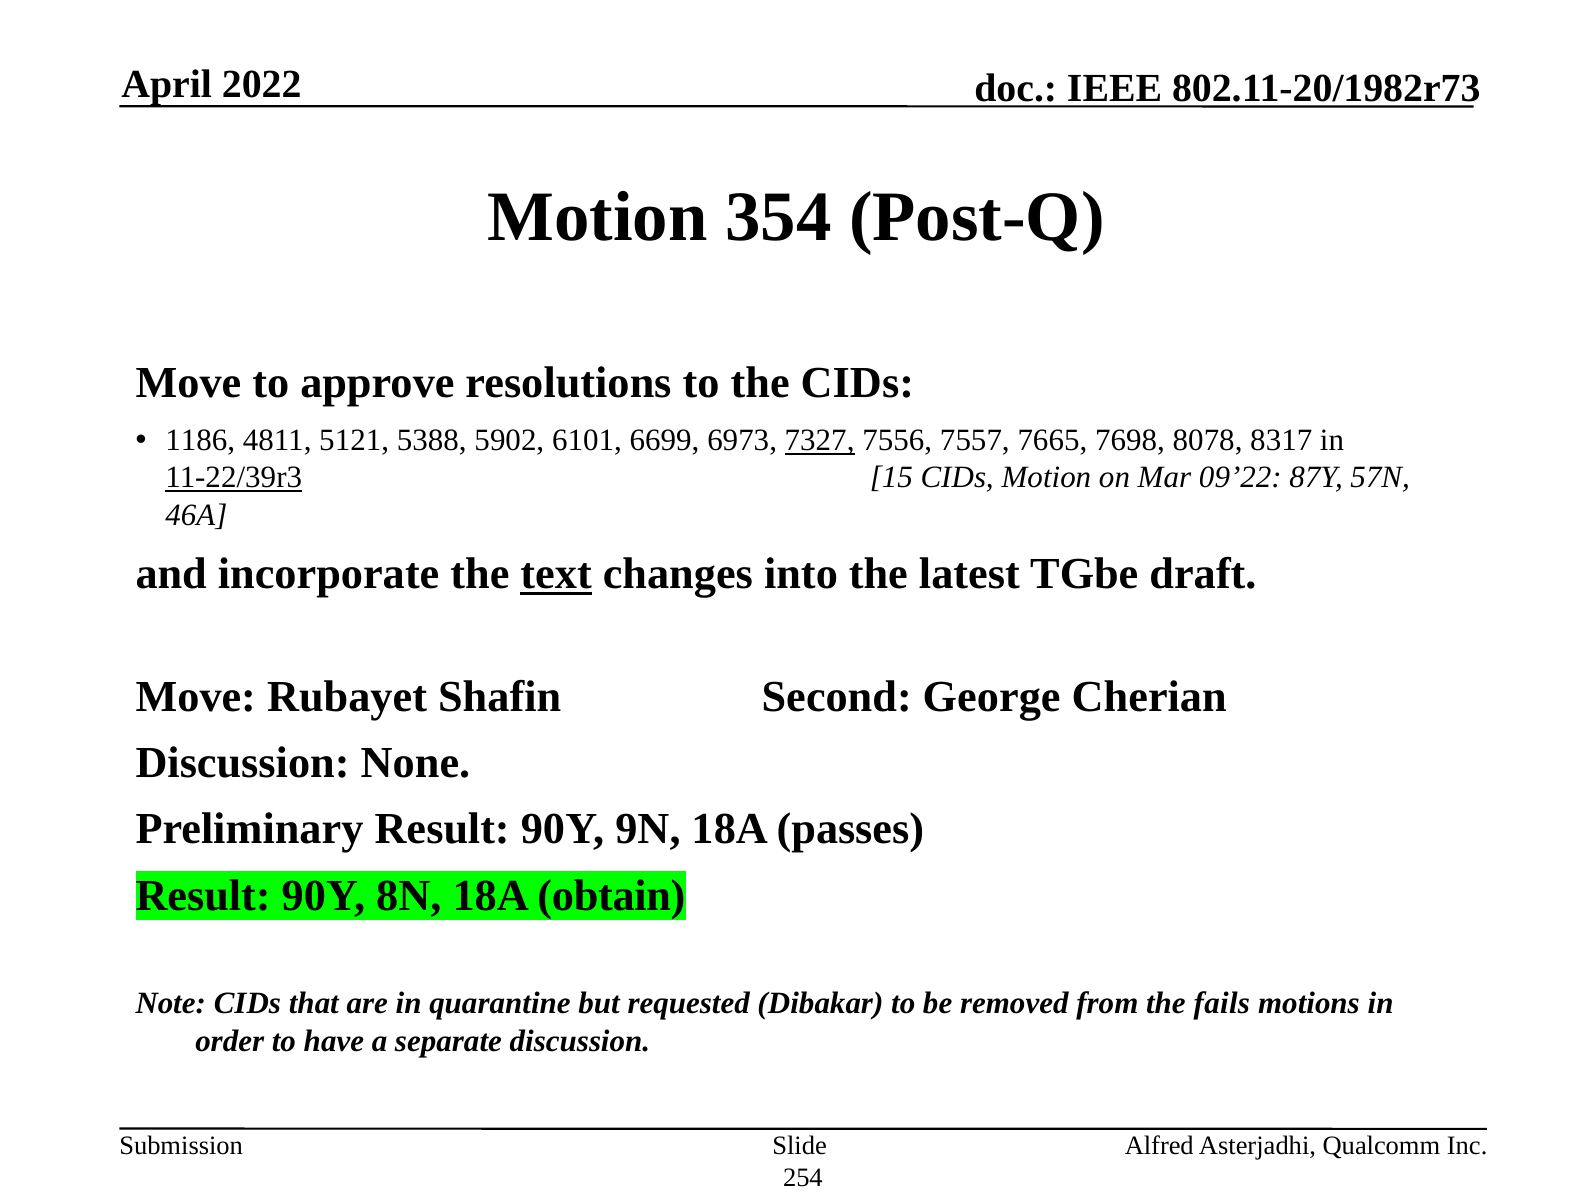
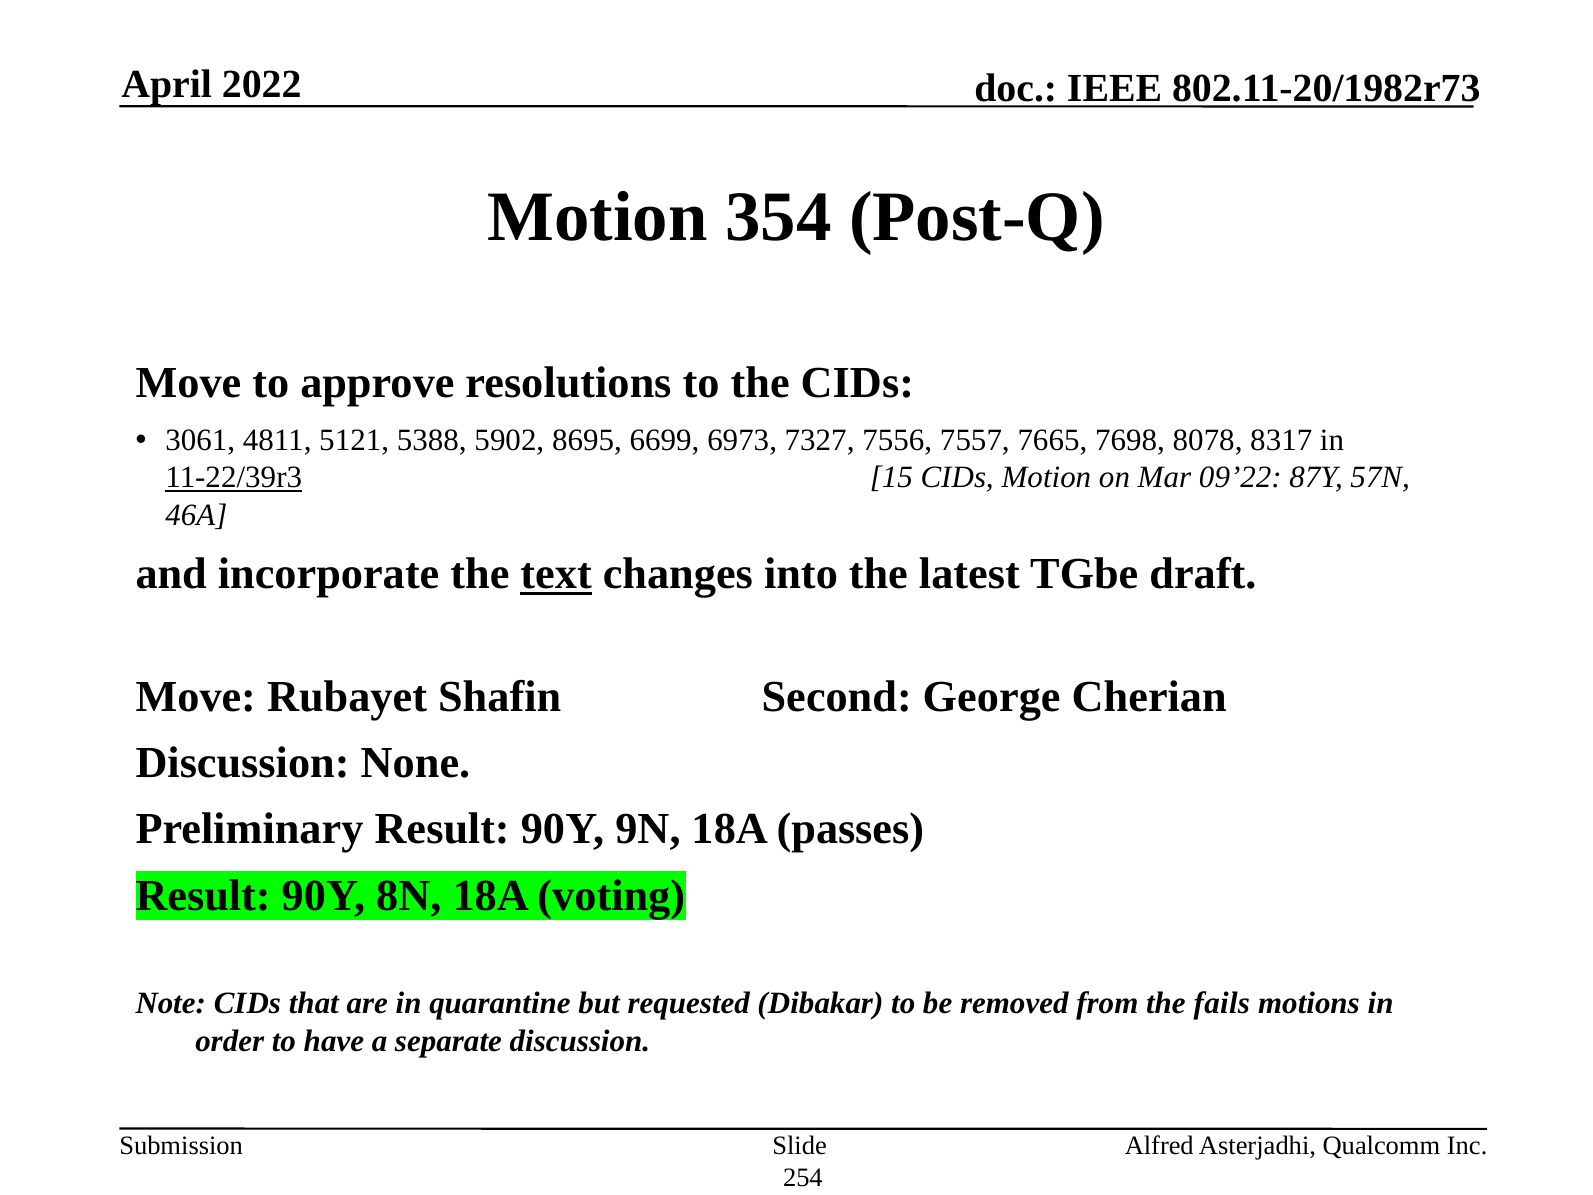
1186: 1186 -> 3061
6101: 6101 -> 8695
7327 underline: present -> none
obtain: obtain -> voting
